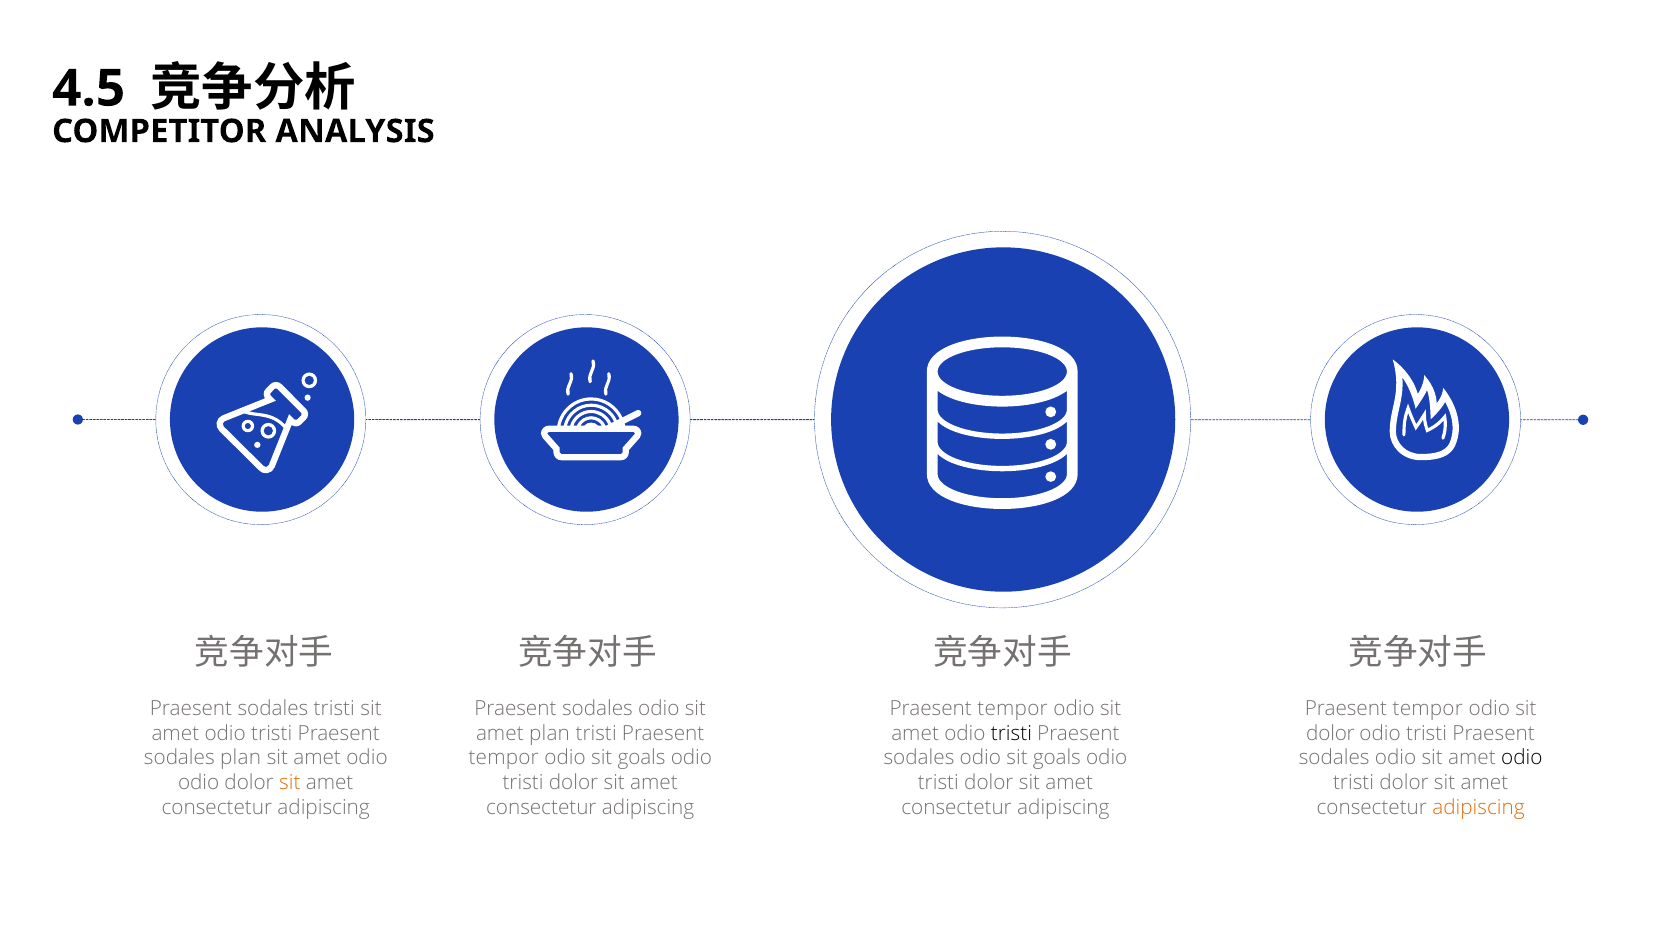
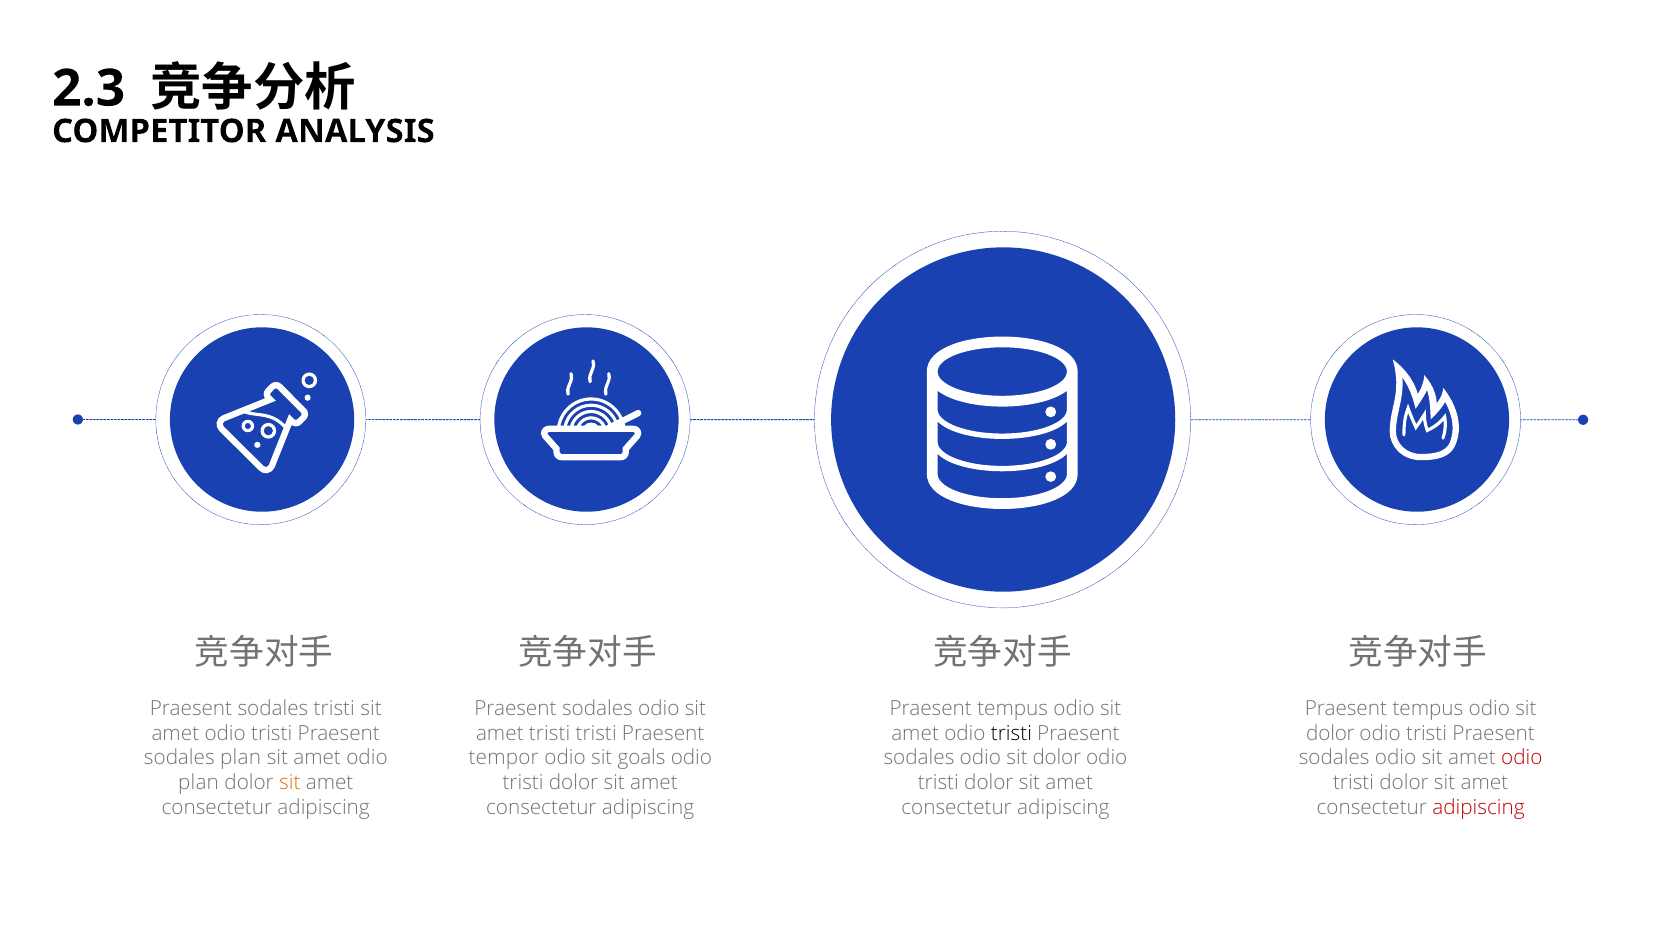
4.5: 4.5 -> 2.3
tempor at (1013, 708): tempor -> tempus
tempor at (1428, 708): tempor -> tempus
amet plan: plan -> tristi
sodales odio sit goals: goals -> dolor
odio at (1522, 758) colour: black -> red
odio at (199, 782): odio -> plan
adipiscing at (1479, 807) colour: orange -> red
